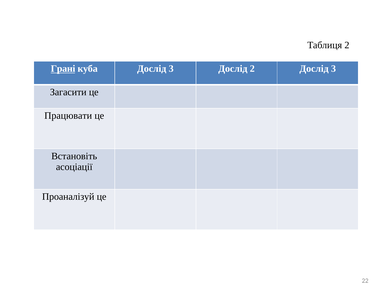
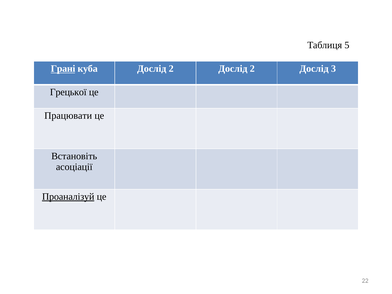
Таблиця 2: 2 -> 5
куба Дослід 3: 3 -> 2
Загасити: Загасити -> Грецької
Проаналізуй underline: none -> present
